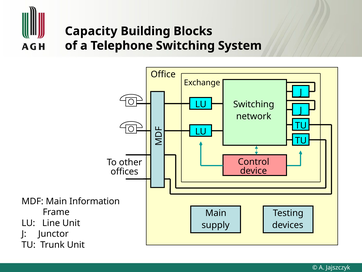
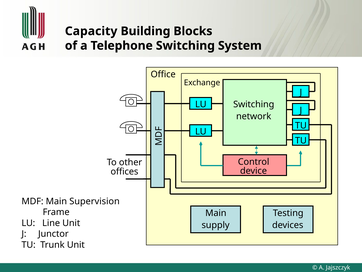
Information: Information -> Supervision
